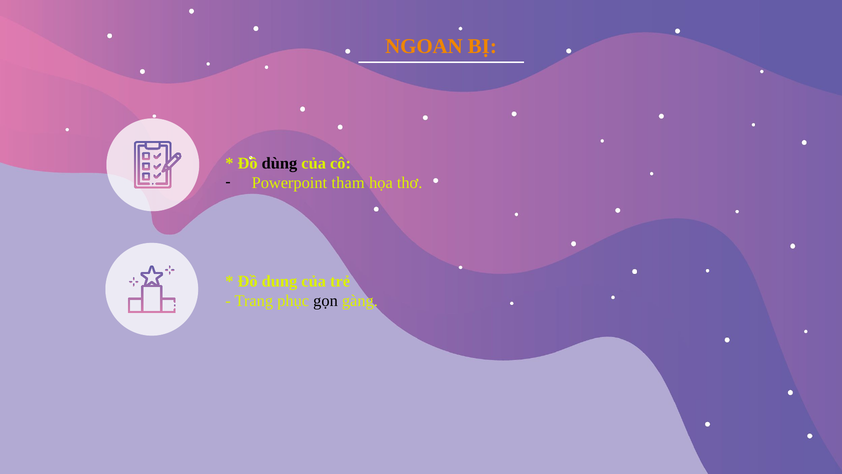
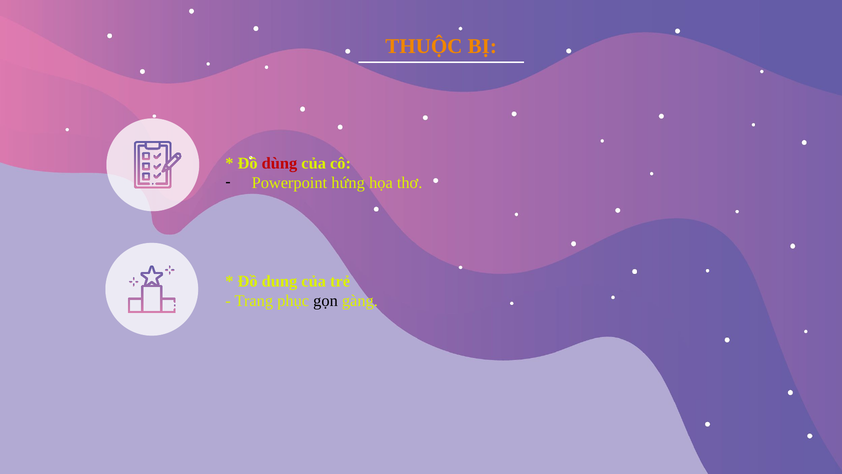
NGOAN: NGOAN -> THUỘC
dùng colour: black -> red
tham: tham -> hứng
